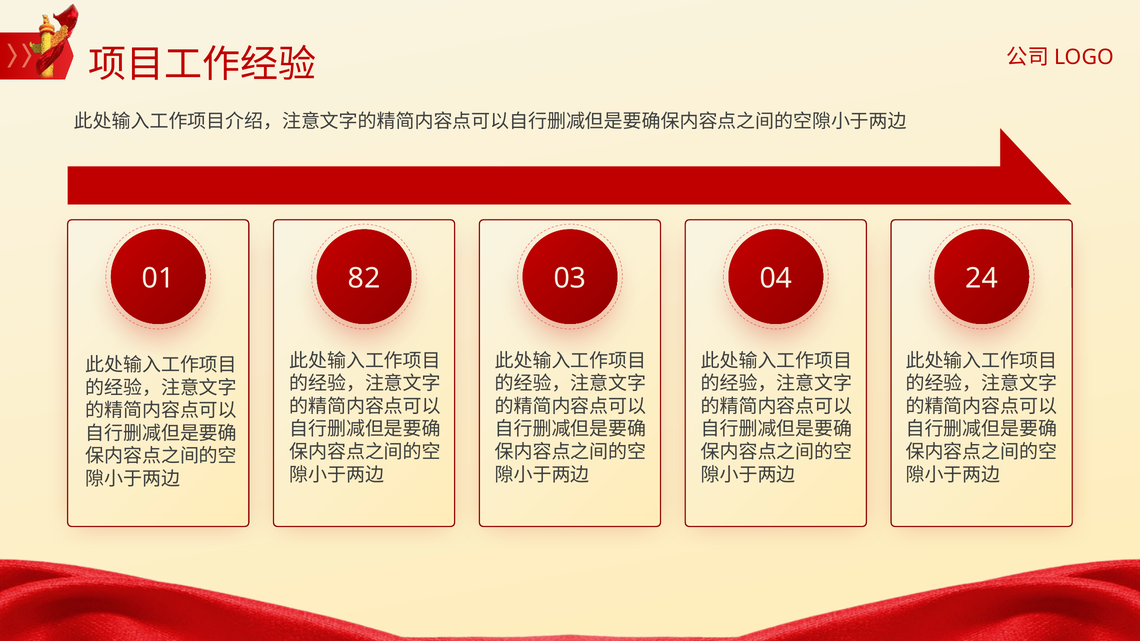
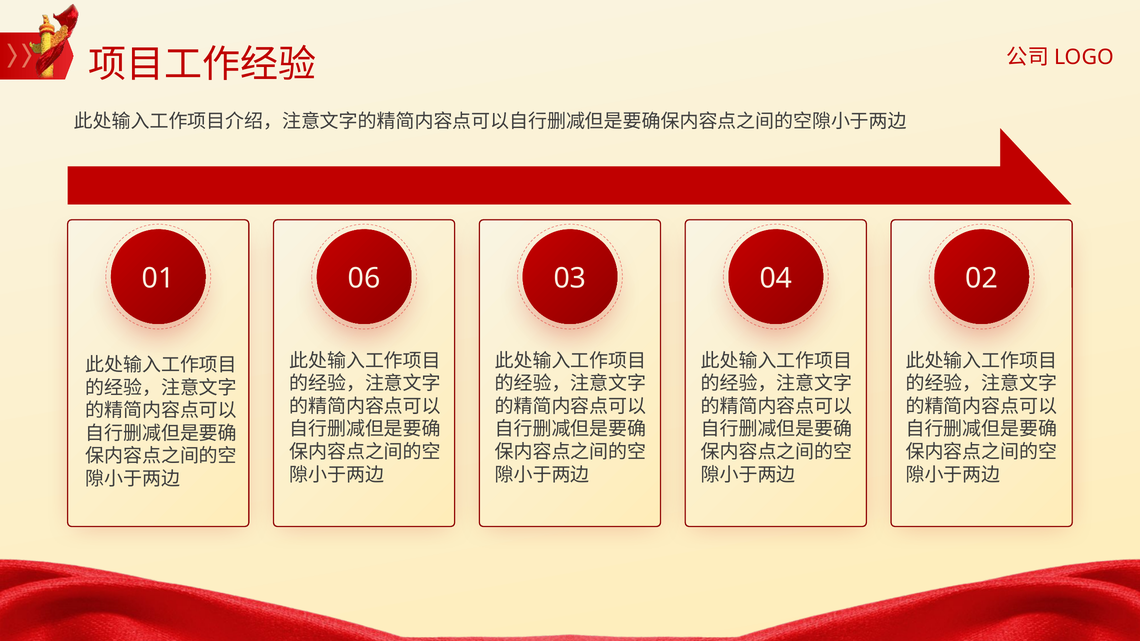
82: 82 -> 06
24: 24 -> 02
